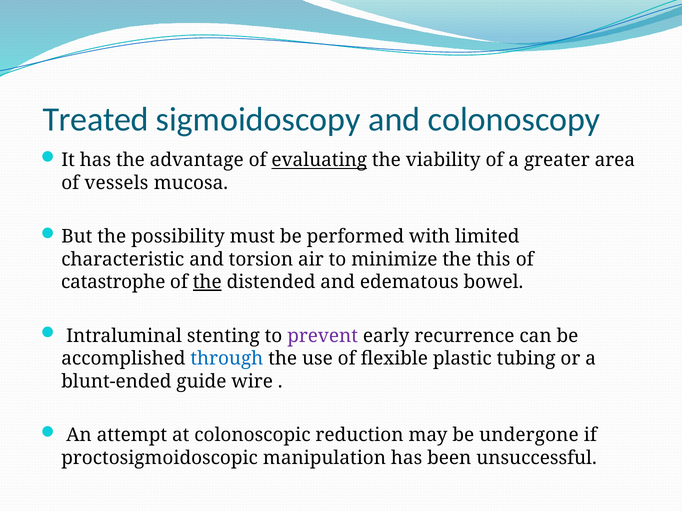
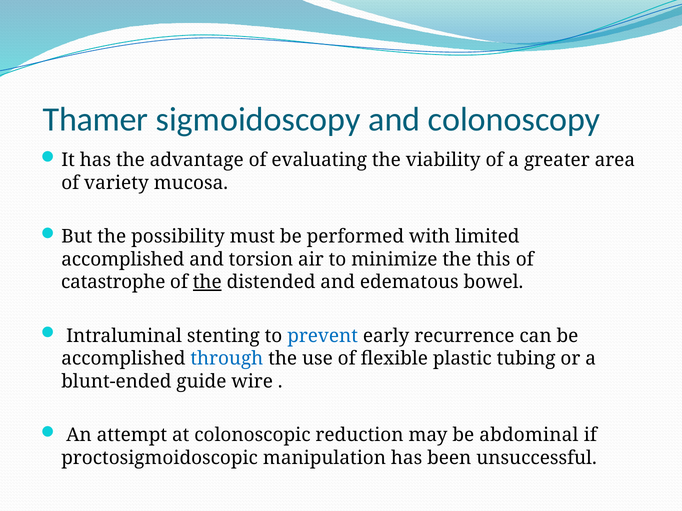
Treated: Treated -> Thamer
evaluating underline: present -> none
vessels: vessels -> variety
characteristic at (123, 260): characteristic -> accomplished
prevent colour: purple -> blue
undergone: undergone -> abdominal
